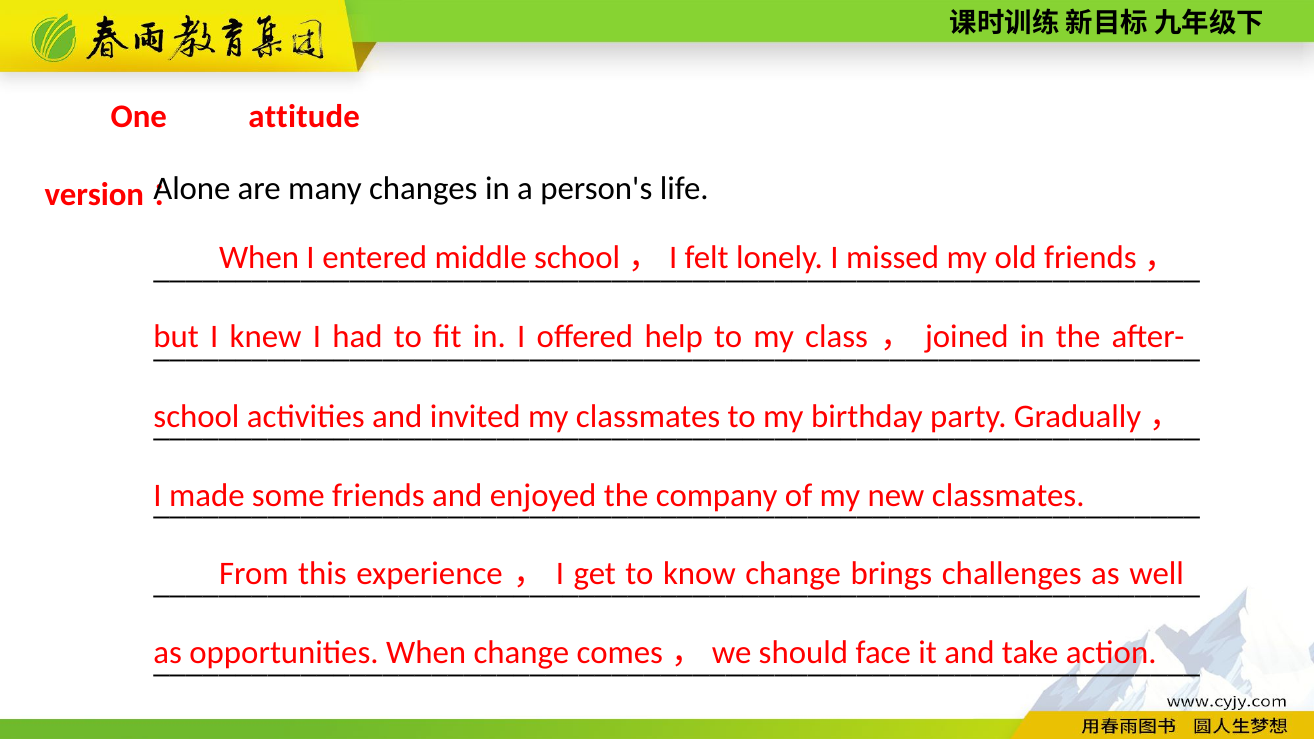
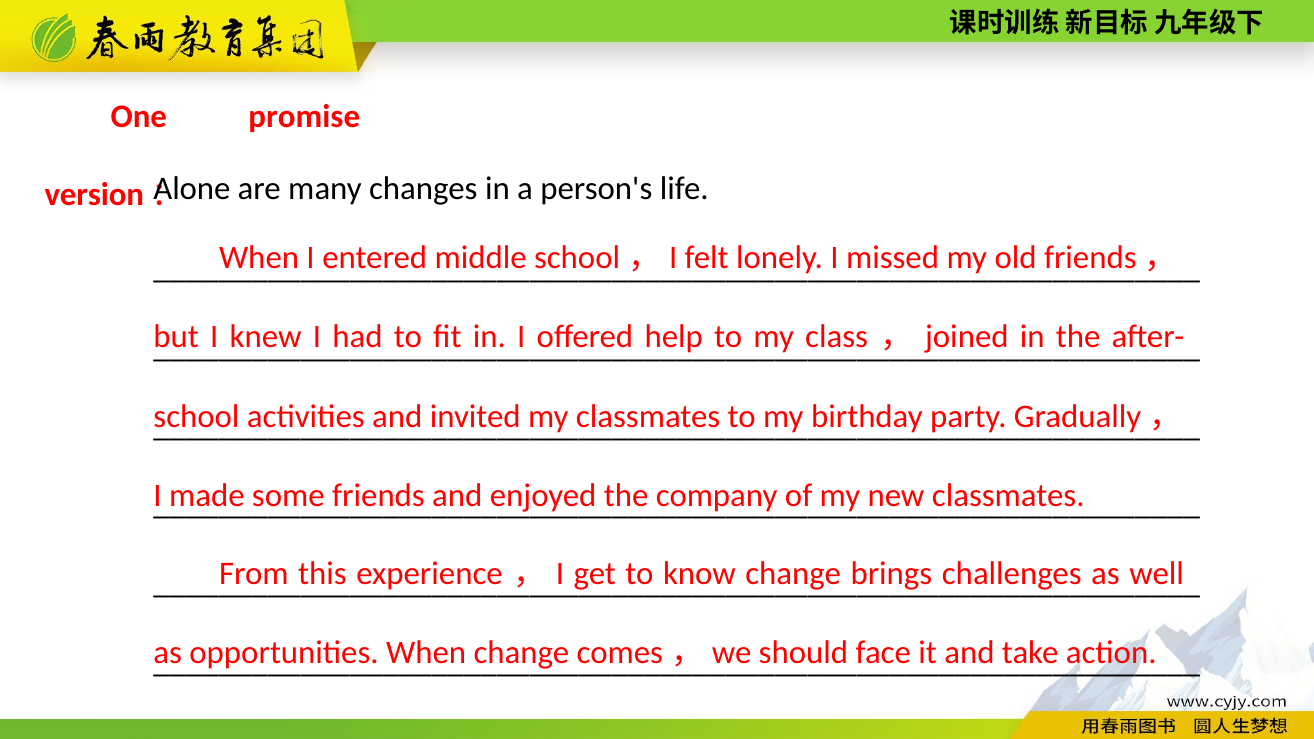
attitude: attitude -> promise
